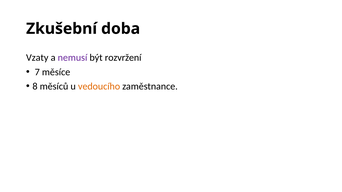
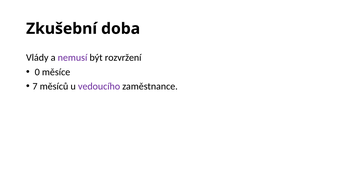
Vzaty: Vzaty -> Vlády
7: 7 -> 0
8: 8 -> 7
vedoucího colour: orange -> purple
